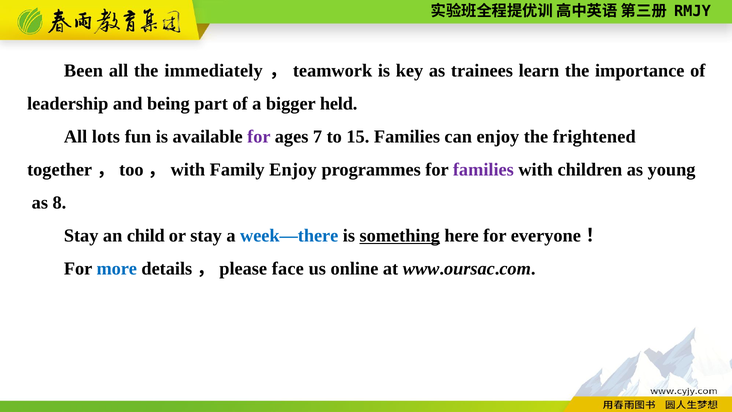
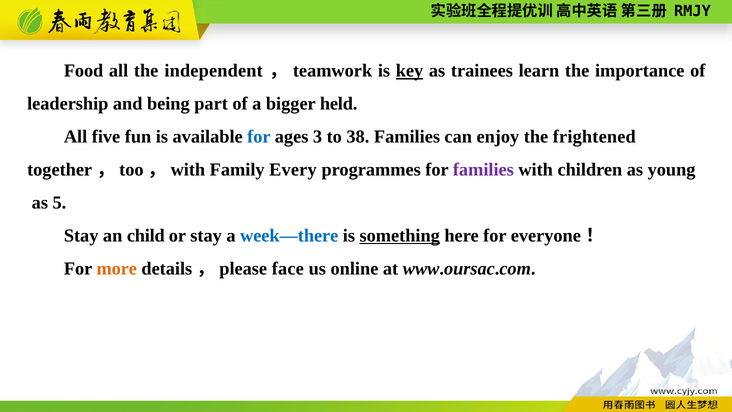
Been: Been -> Food
immediately: immediately -> independent
key underline: none -> present
lots: lots -> five
for at (259, 137) colour: purple -> blue
7: 7 -> 3
15: 15 -> 38
Family Enjoy: Enjoy -> Every
8: 8 -> 5
more colour: blue -> orange
